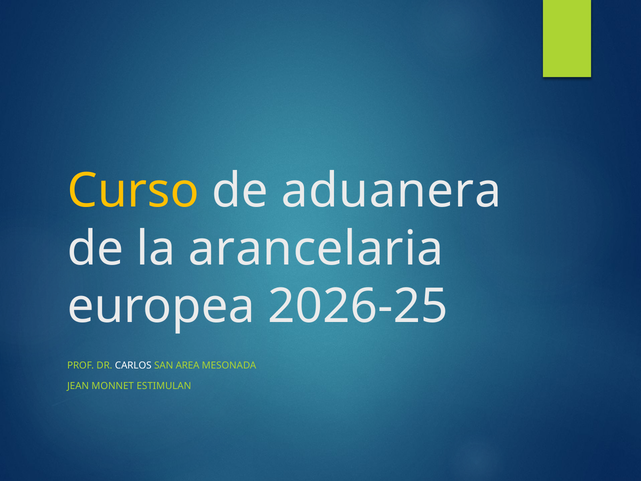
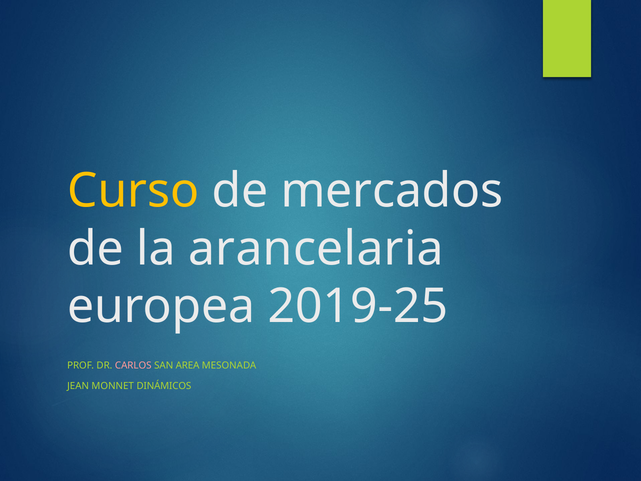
aduanera: aduanera -> mercados
2026-25: 2026-25 -> 2019-25
CARLOS colour: white -> pink
ESTIMULAN: ESTIMULAN -> DINÁMICOS
